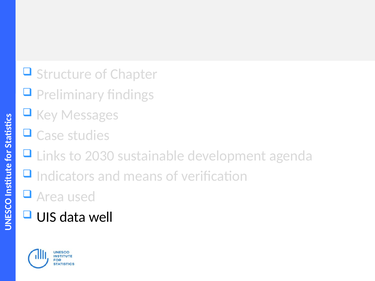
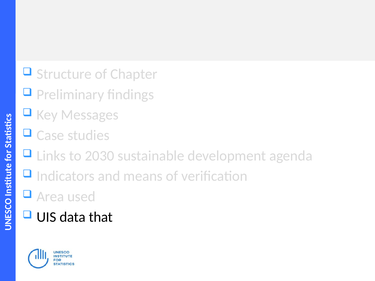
well: well -> that
